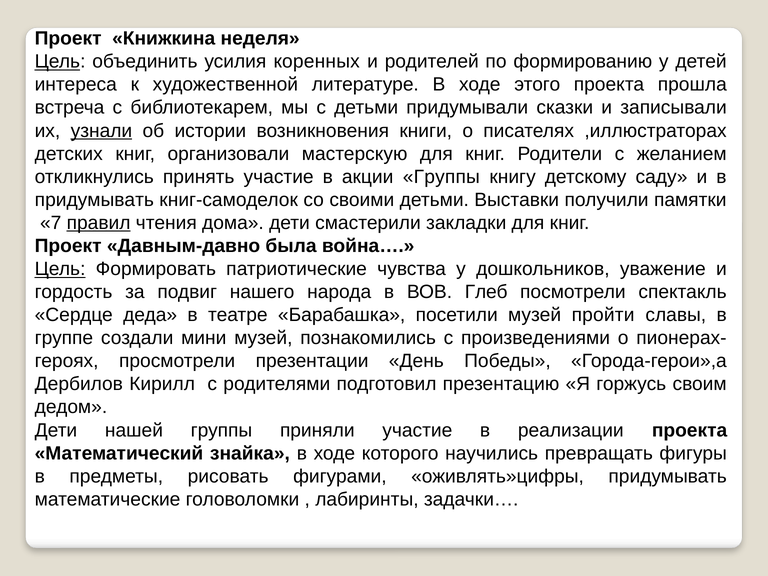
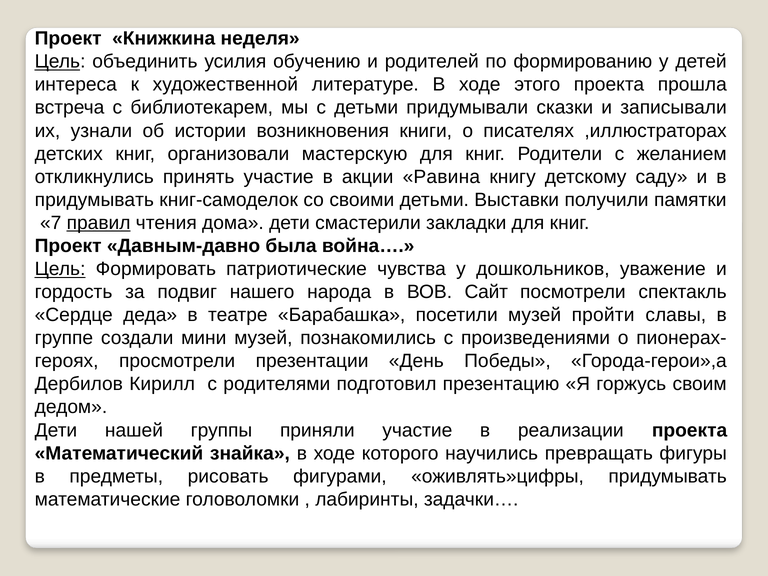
коренных: коренных -> обучению
узнали underline: present -> none
акции Группы: Группы -> Равина
Глеб: Глеб -> Сайт
